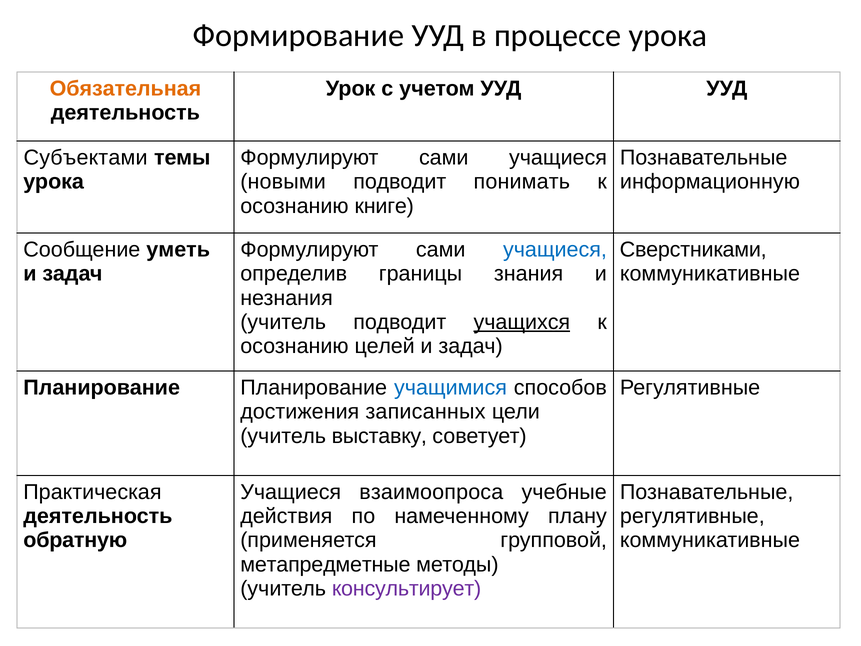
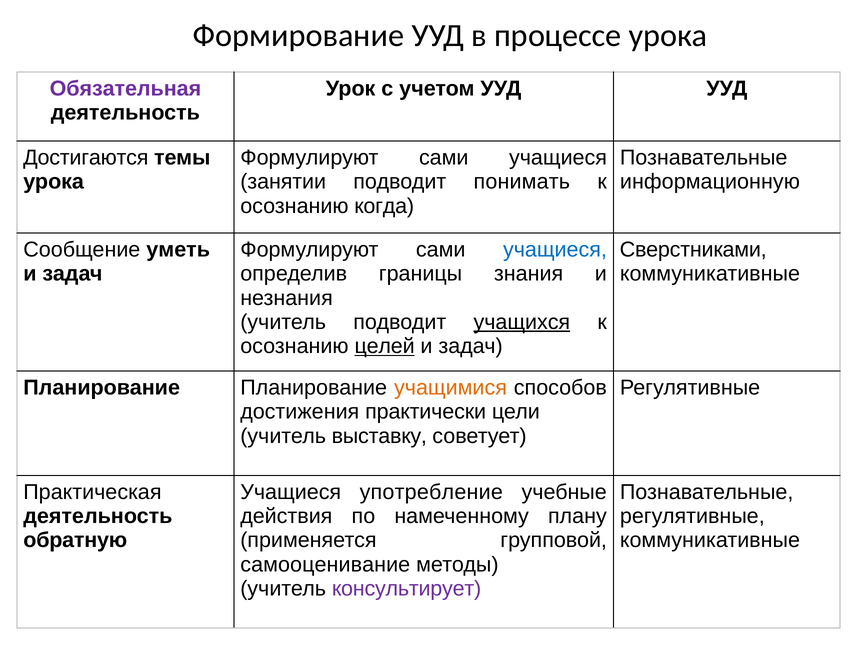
Обязательная colour: orange -> purple
Субъектами: Субъектами -> Достигаются
новыми: новыми -> занятии
книге: книге -> когда
целей underline: none -> present
учащимися colour: blue -> orange
записанных: записанных -> практически
взаимоопроса: взаимоопроса -> употребление
метапредметные: метапредметные -> самооценивание
